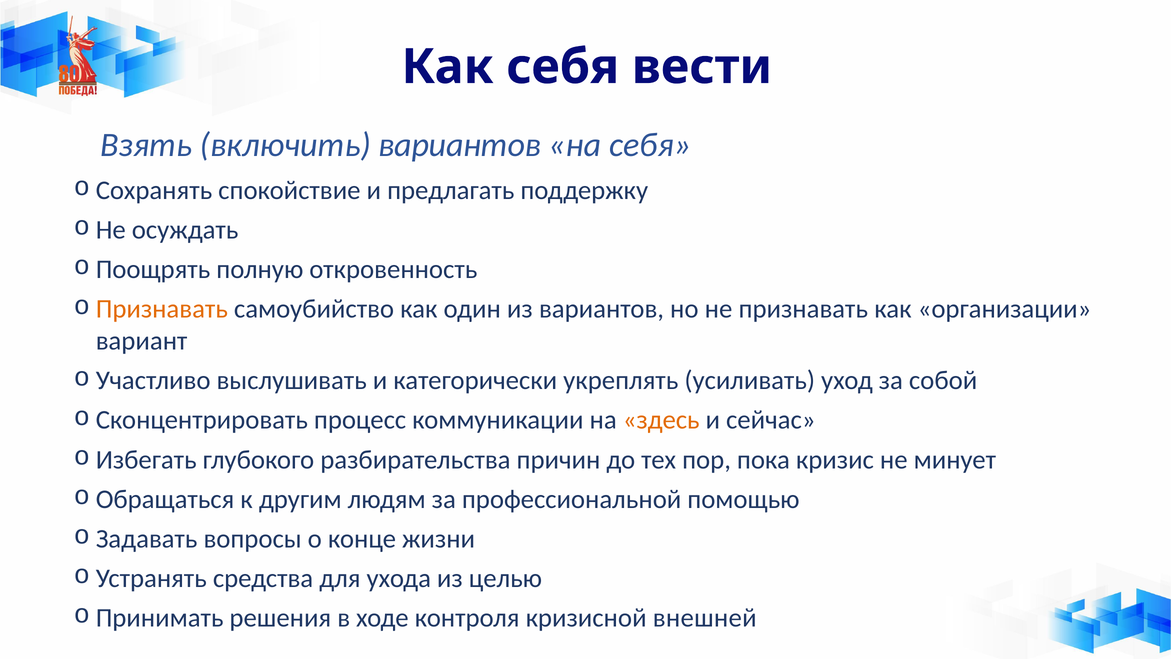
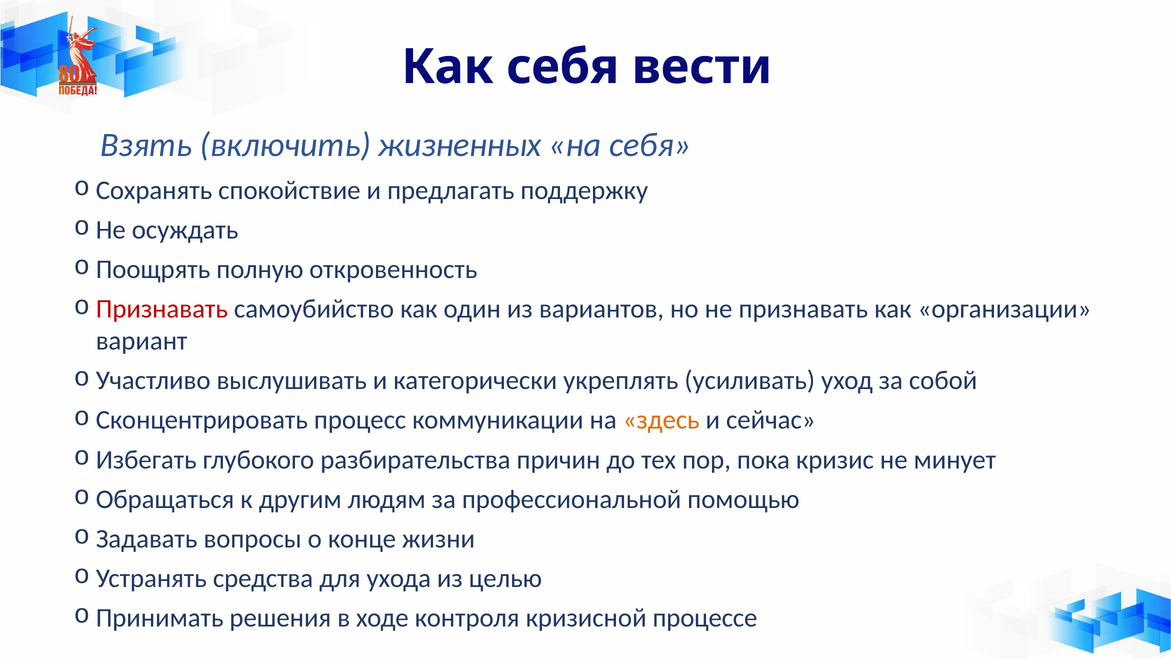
включить вариантов: вариантов -> жизненных
Признавать at (162, 309) colour: orange -> red
внешней: внешней -> процессе
